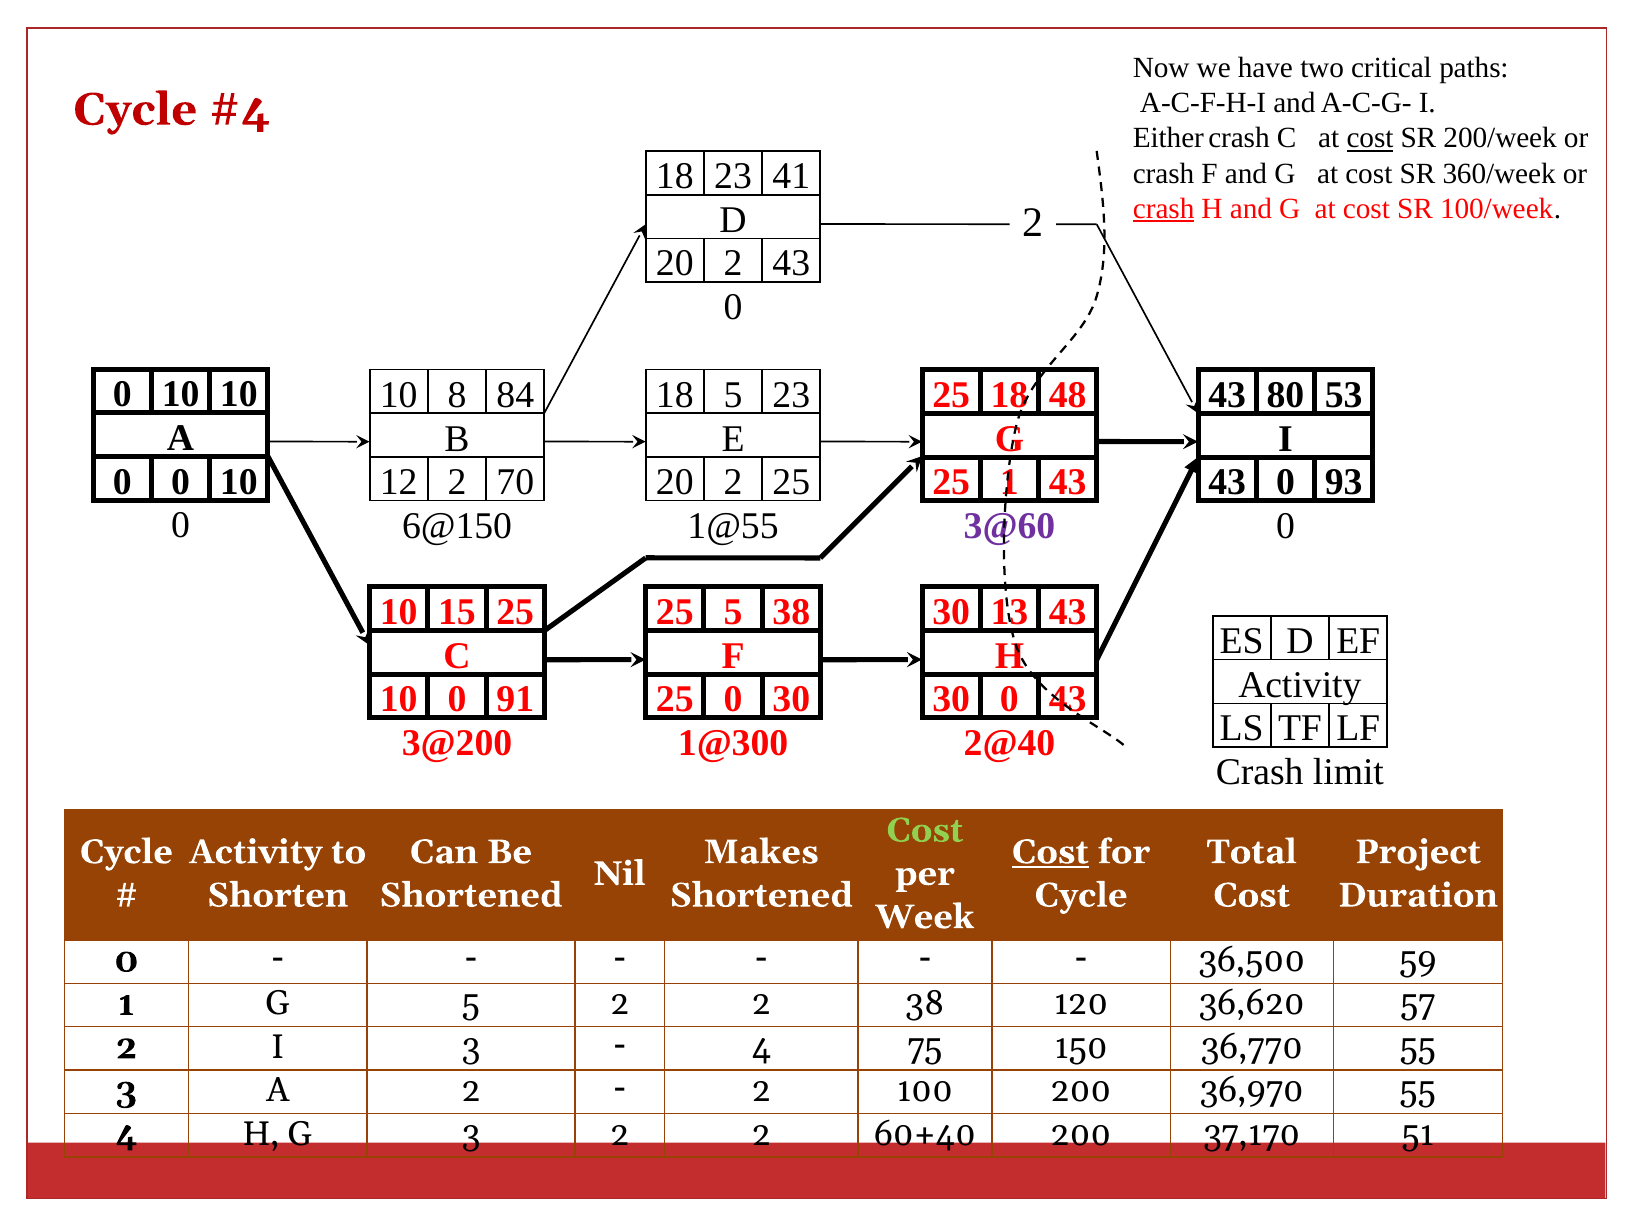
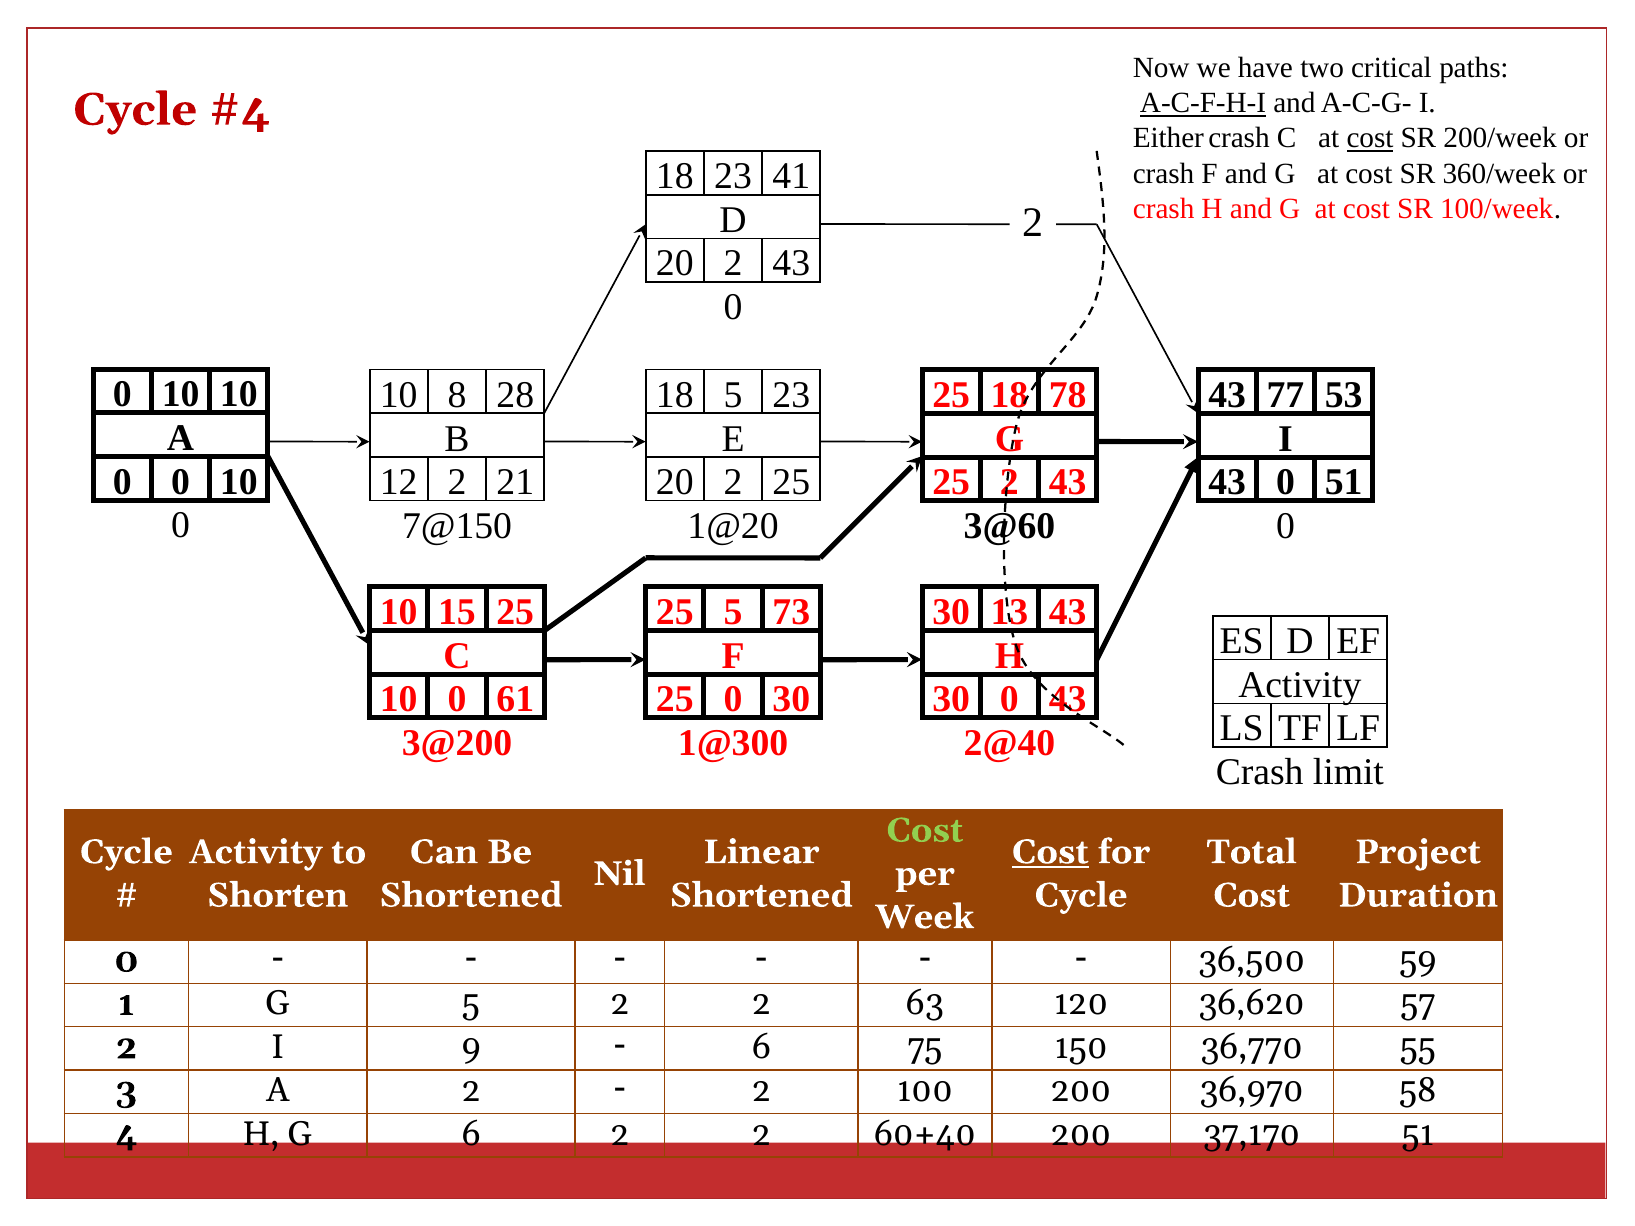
A-C-F-H-I underline: none -> present
crash at (1164, 209) underline: present -> none
84: 84 -> 28
48: 48 -> 78
80: 80 -> 77
70: 70 -> 21
25 1: 1 -> 2
0 93: 93 -> 51
6@150: 6@150 -> 7@150
1@55: 1@55 -> 1@20
3@60 colour: purple -> black
5 38: 38 -> 73
91: 91 -> 61
Makes: Makes -> Linear
2 38: 38 -> 63
I 3: 3 -> 9
4 at (762, 1047): 4 -> 6
36,970 55: 55 -> 58
G 3: 3 -> 6
